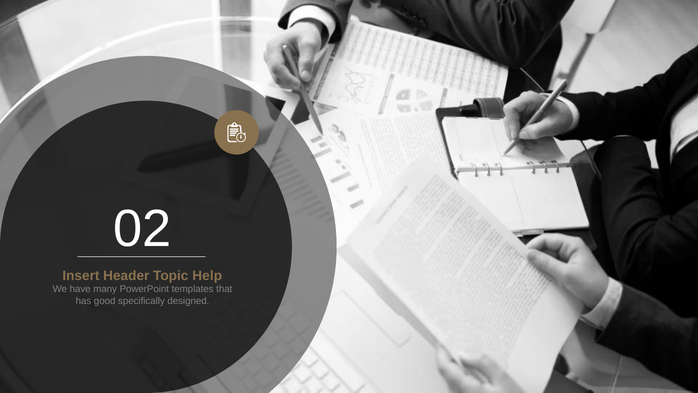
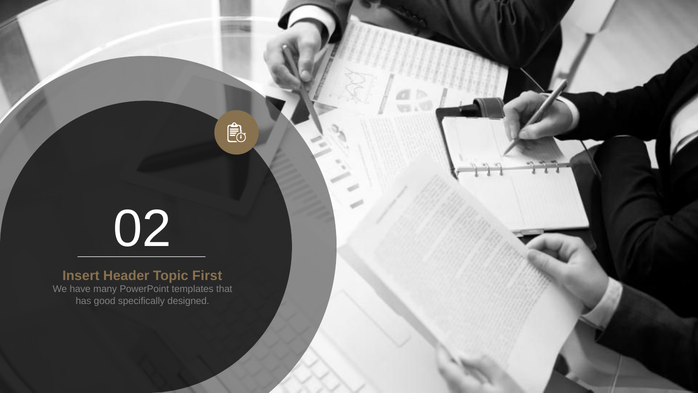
Help: Help -> First
